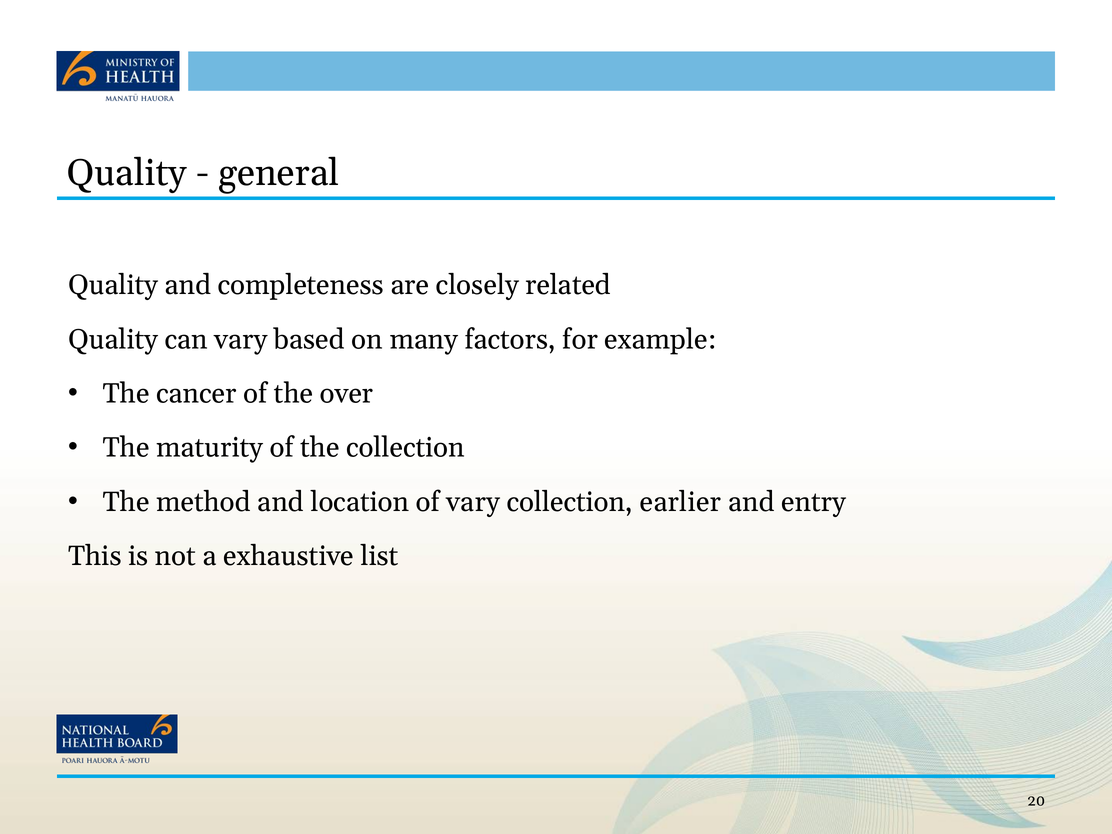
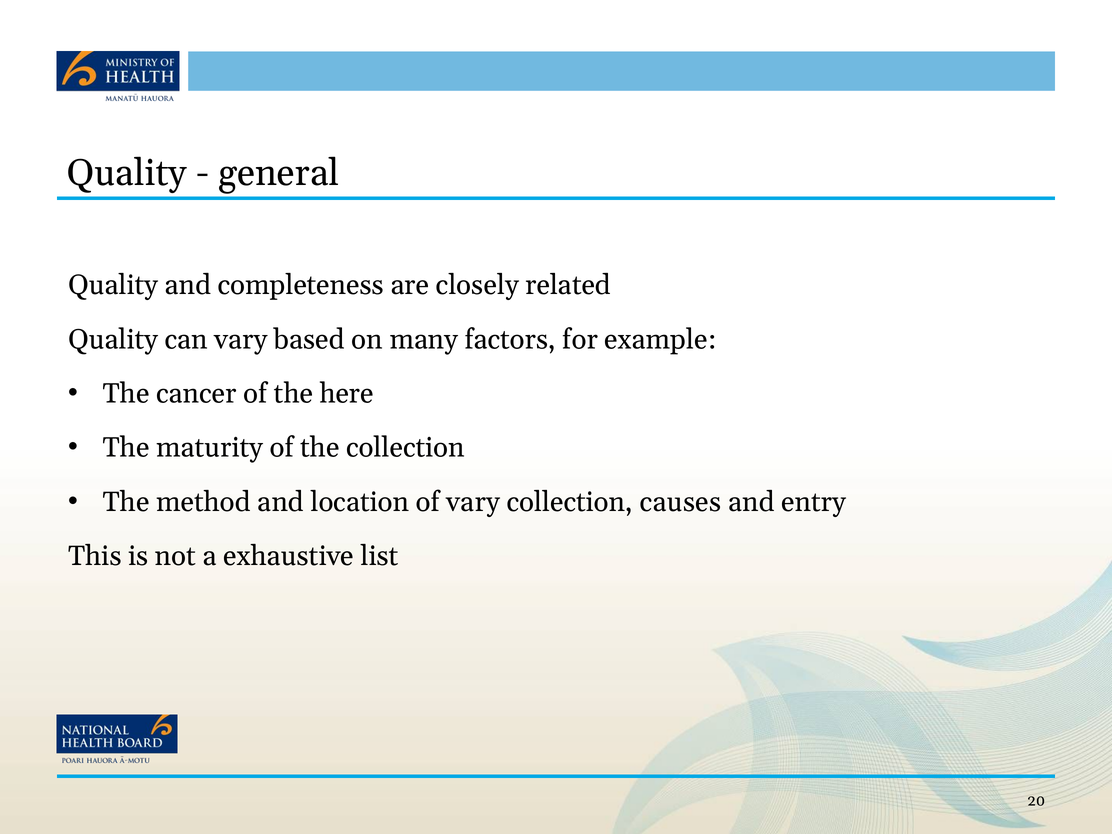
over: over -> here
earlier: earlier -> causes
